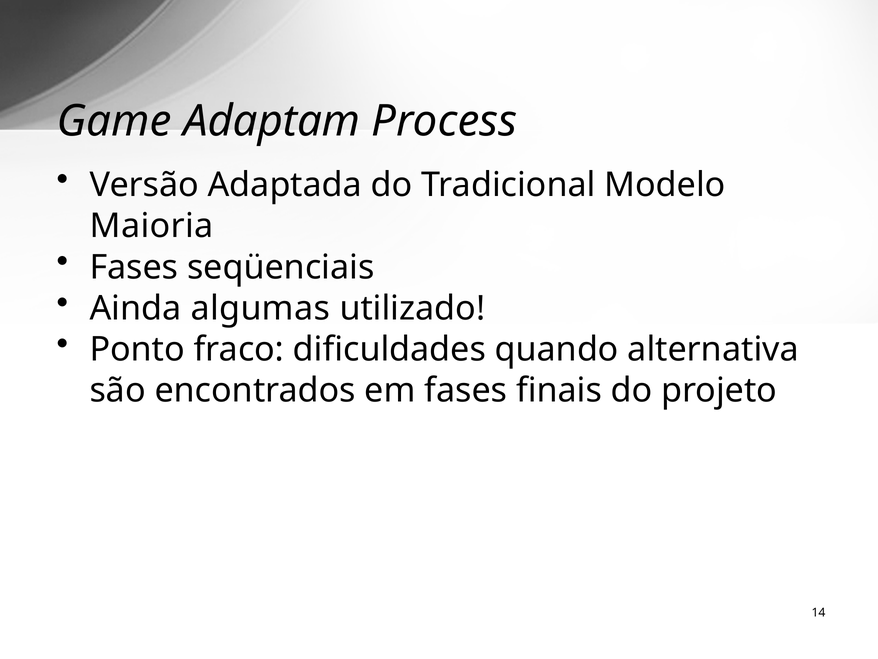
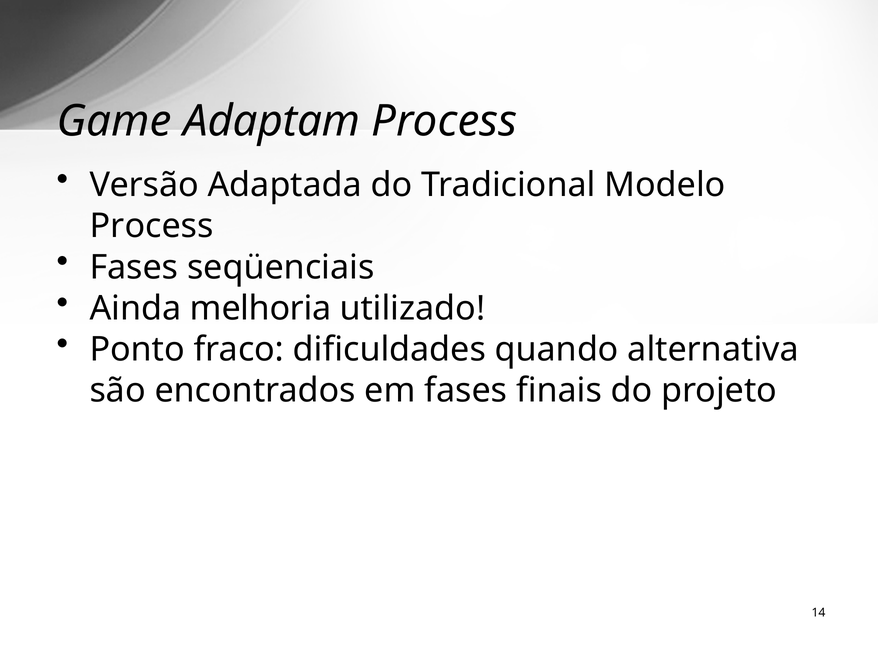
Maioria at (152, 226): Maioria -> Process
algumas: algumas -> melhoria
